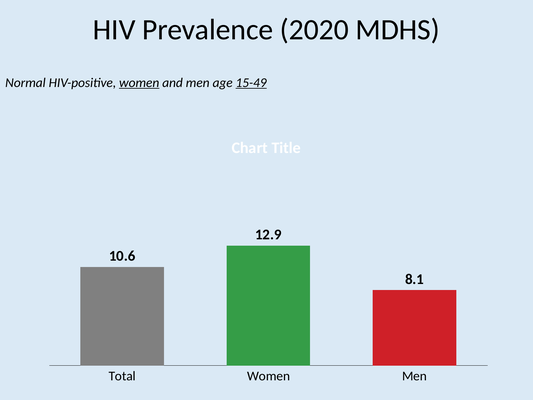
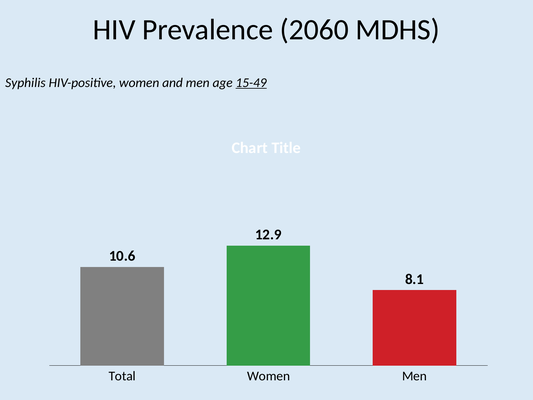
2020: 2020 -> 2060
Normal: Normal -> Syphilis
women at (139, 83) underline: present -> none
